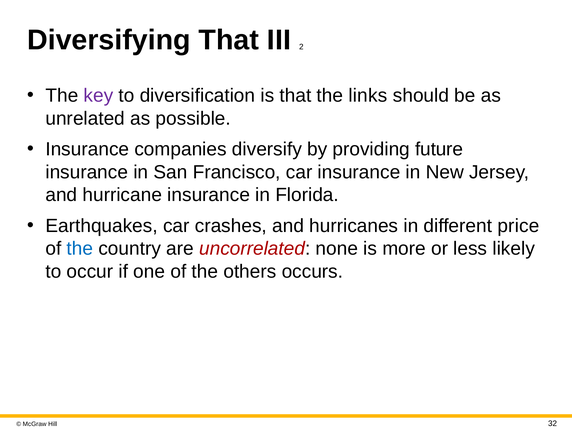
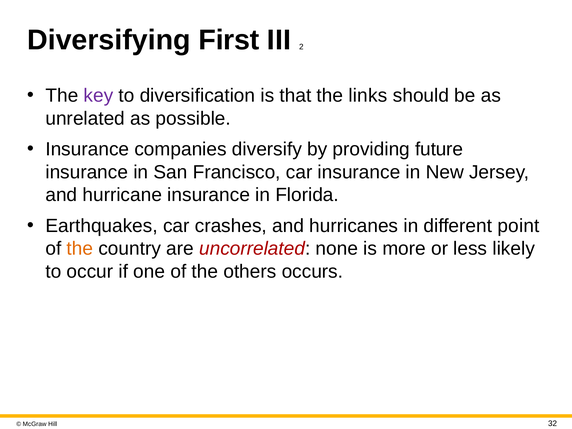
Diversifying That: That -> First
price: price -> point
the at (80, 249) colour: blue -> orange
